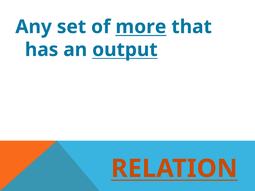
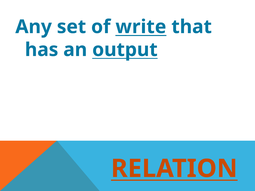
more: more -> write
